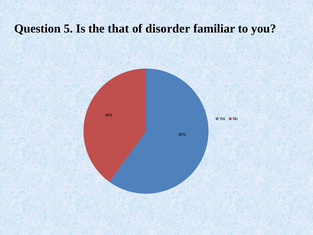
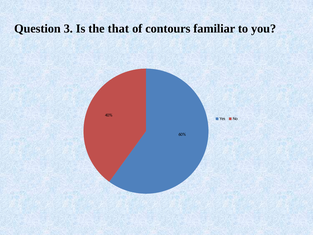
5: 5 -> 3
disorder: disorder -> contours
